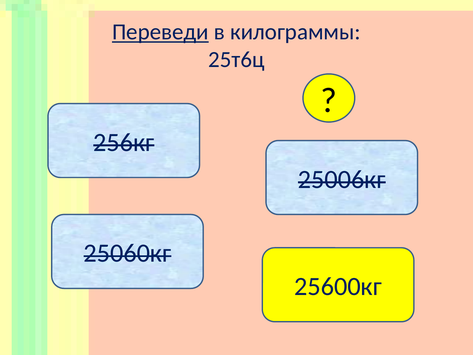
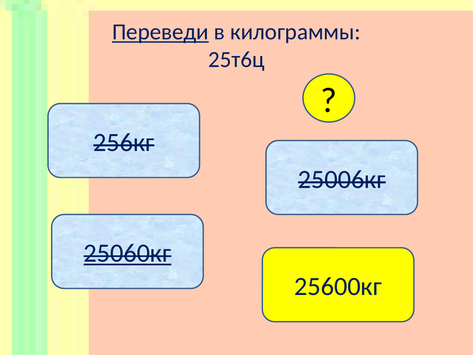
25060кг underline: none -> present
